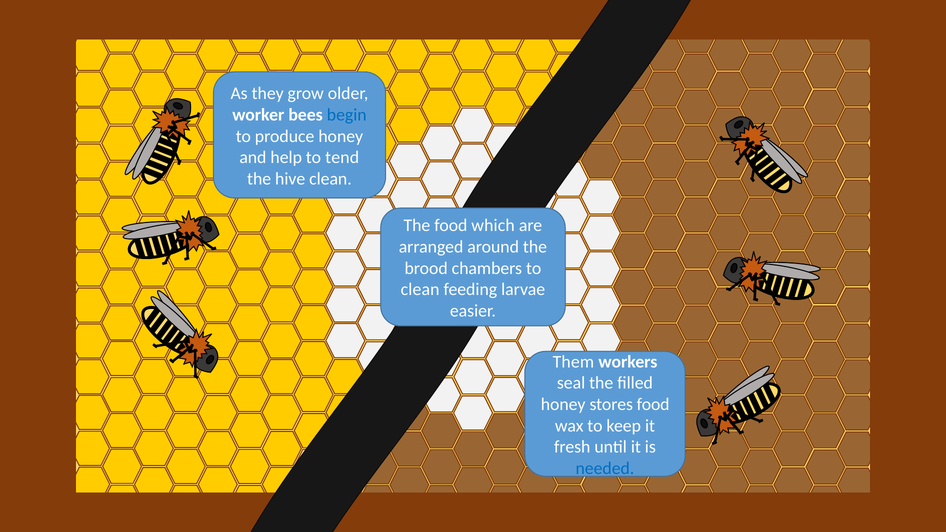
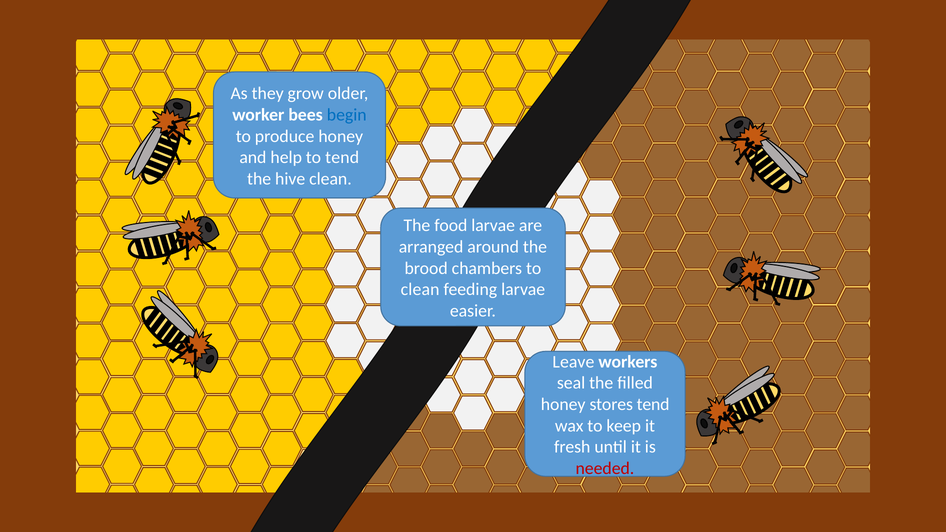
food which: which -> larvae
Them: Them -> Leave
stores food: food -> tend
needed colour: blue -> red
